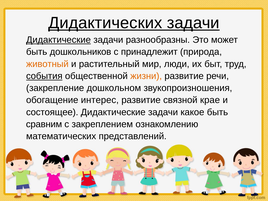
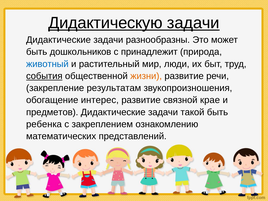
Дидактических: Дидактических -> Дидактическую
Дидактические at (58, 40) underline: present -> none
животный colour: orange -> blue
дошкольном: дошкольном -> результатам
состоящее: состоящее -> предметов
какое: какое -> такой
сравним: сравним -> ребенка
